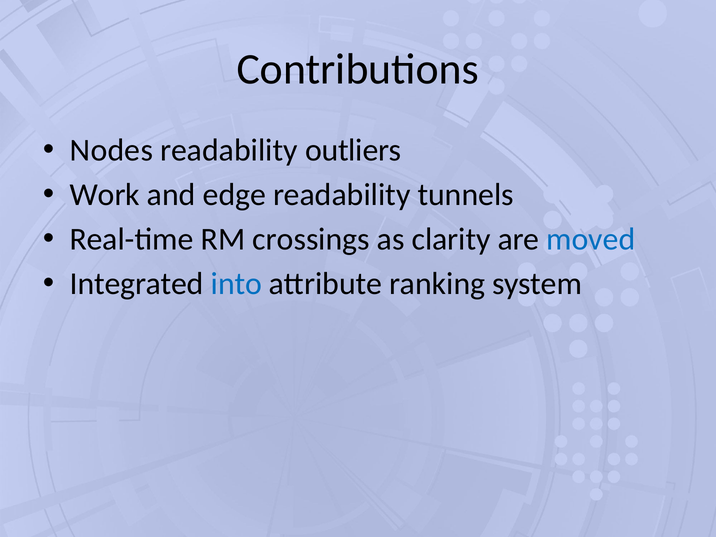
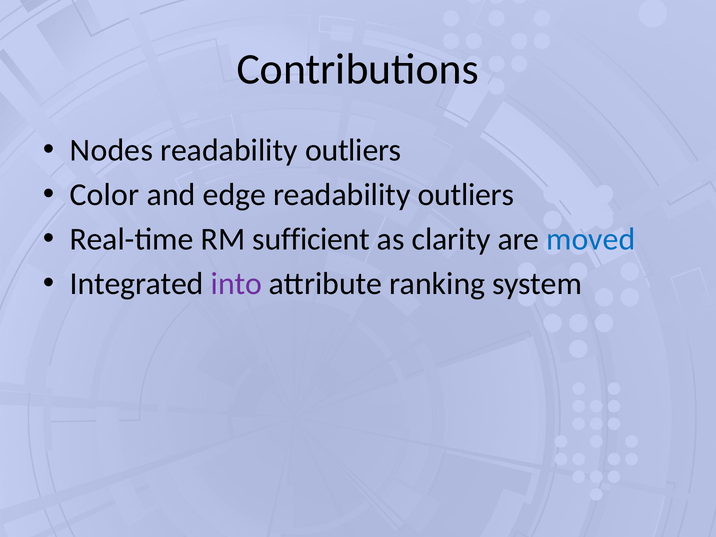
Work: Work -> Color
edge readability tunnels: tunnels -> outliers
crossings: crossings -> sufficient
into colour: blue -> purple
